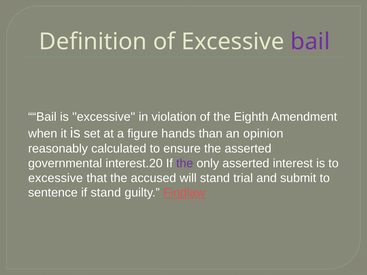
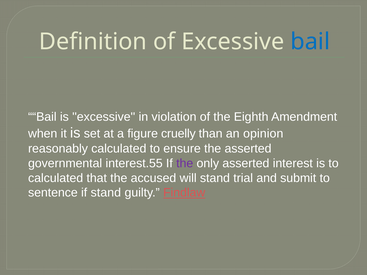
bail at (310, 42) colour: purple -> blue
hands: hands -> cruelly
interest.20: interest.20 -> interest.55
excessive at (56, 178): excessive -> calculated
